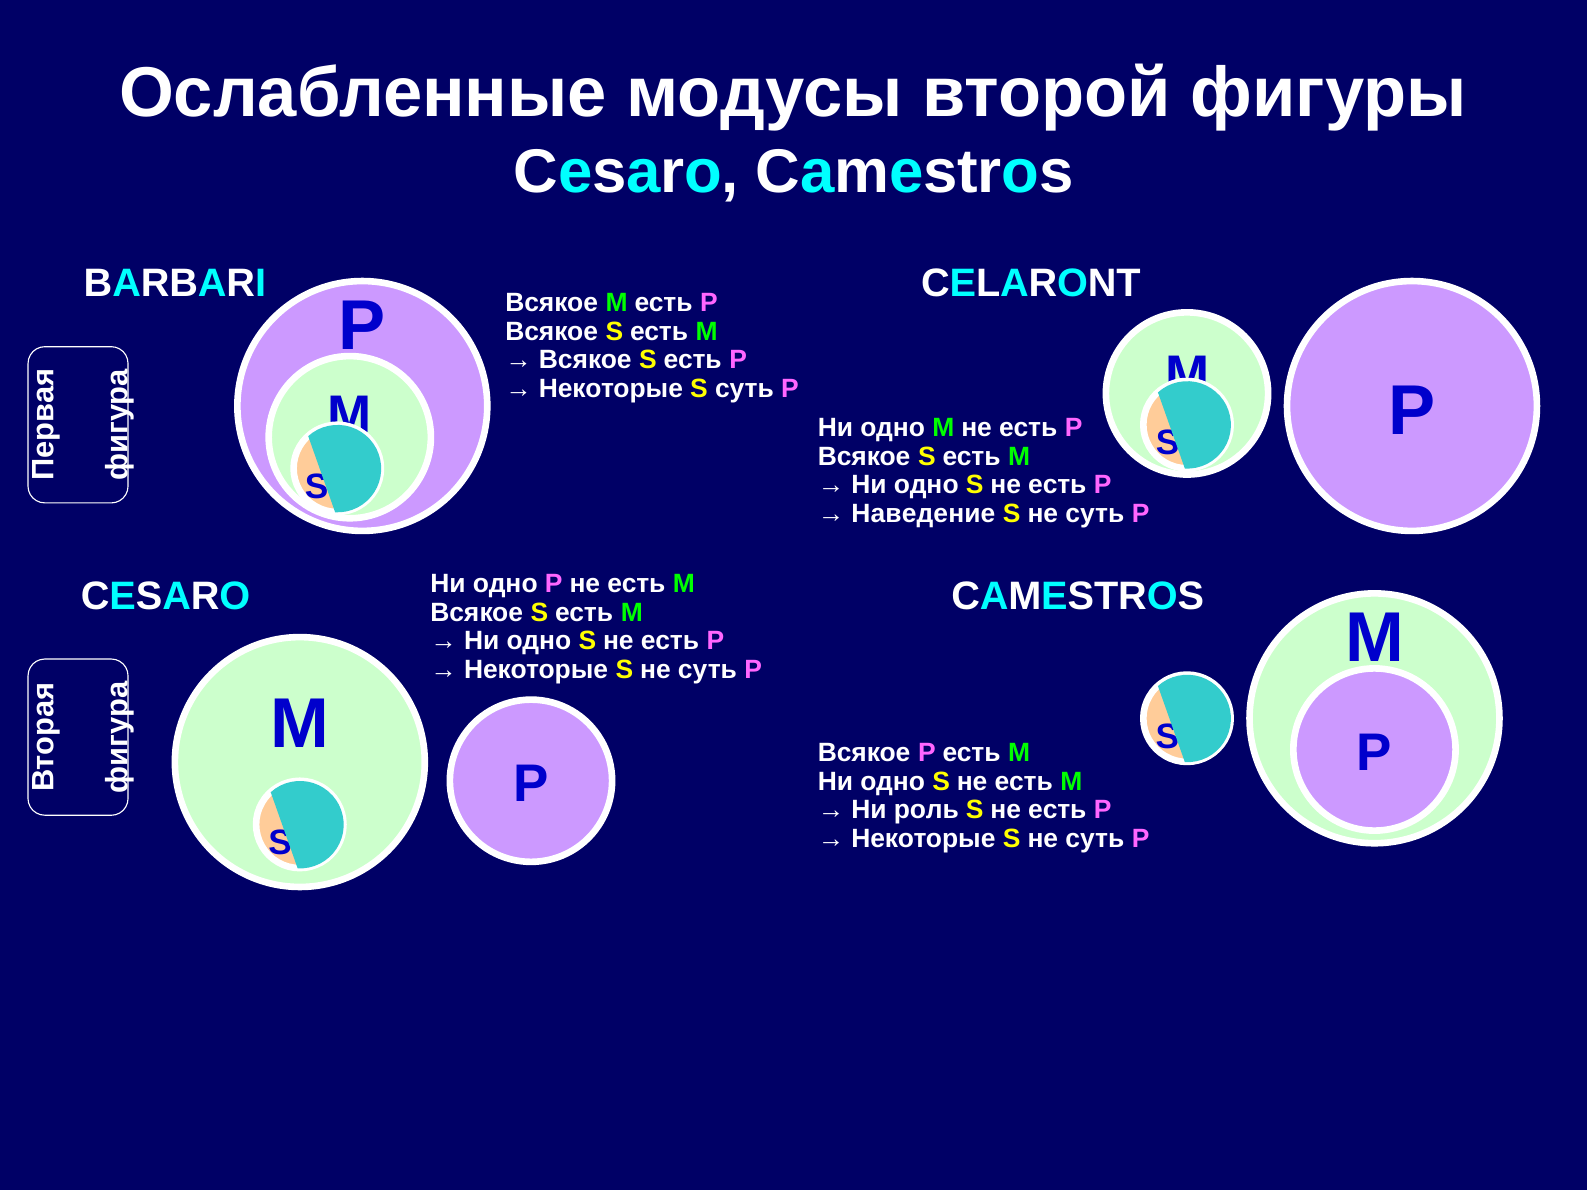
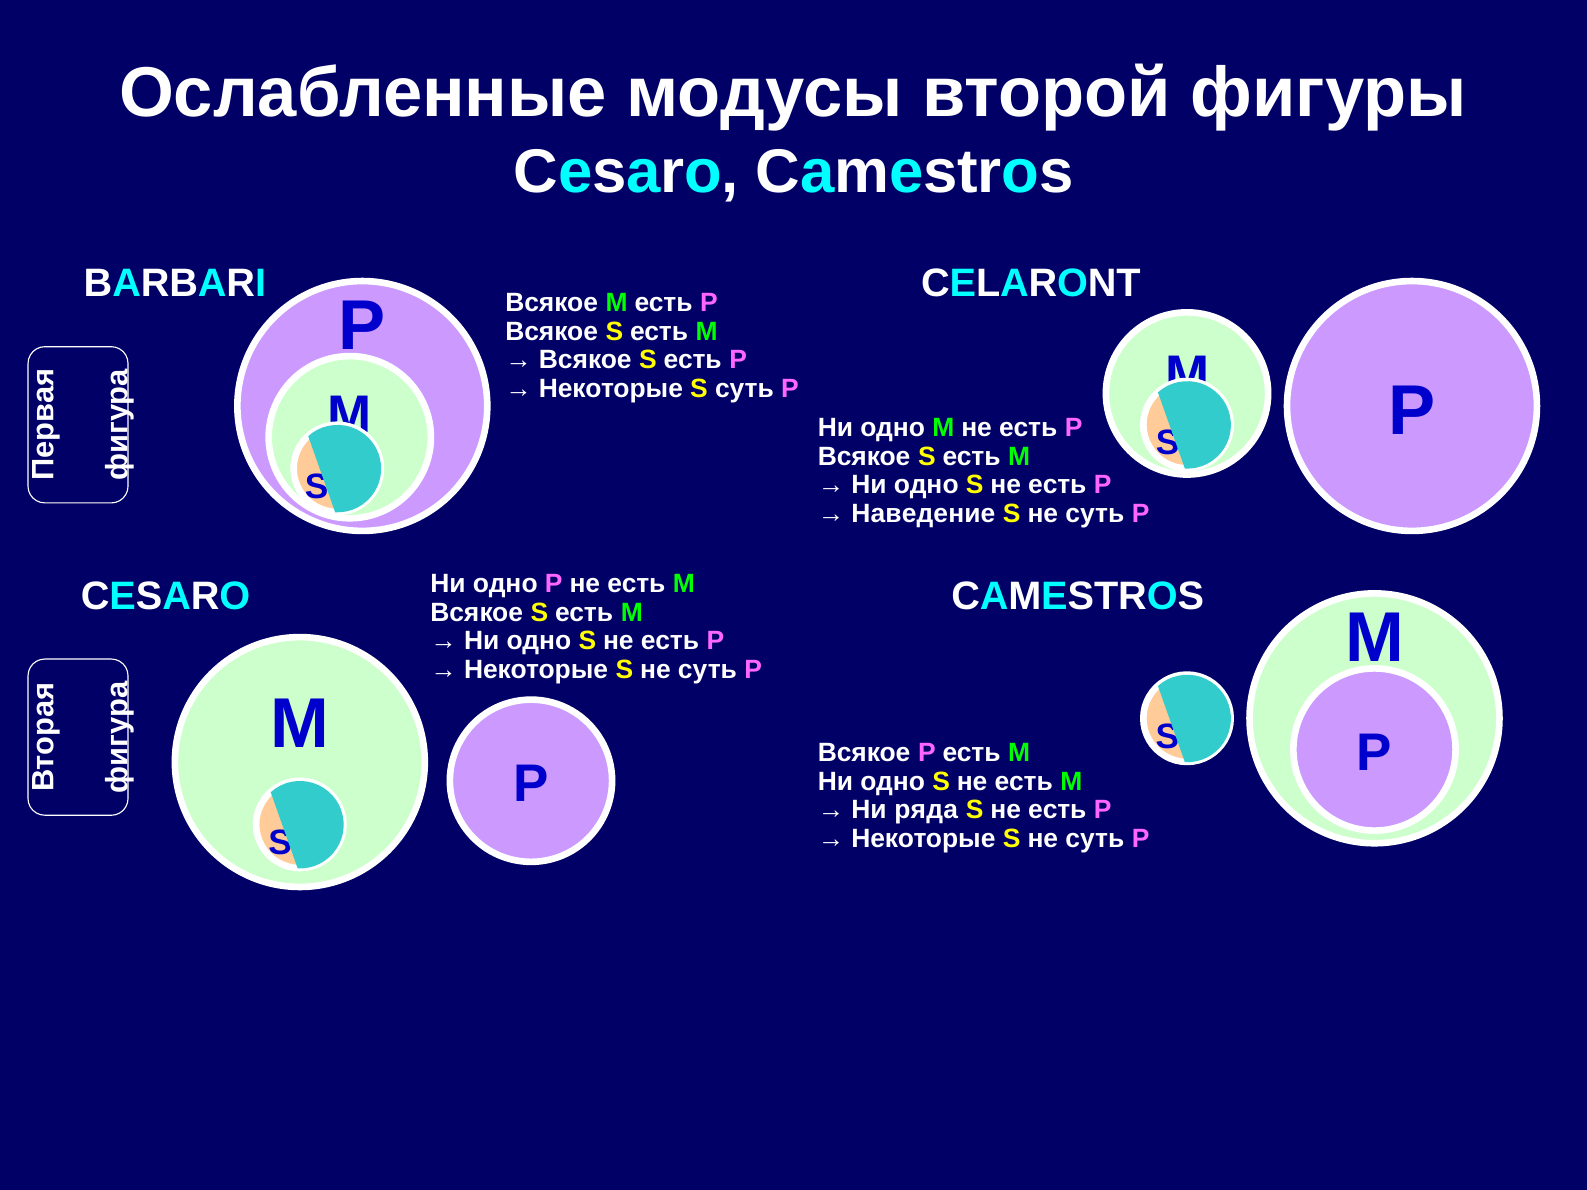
роль: роль -> ряда
